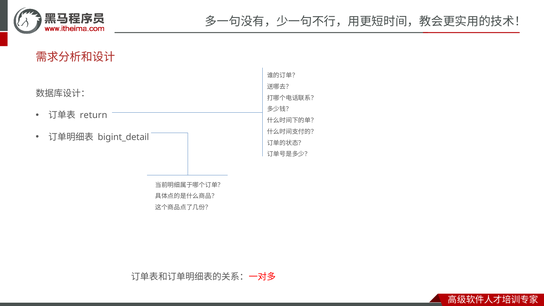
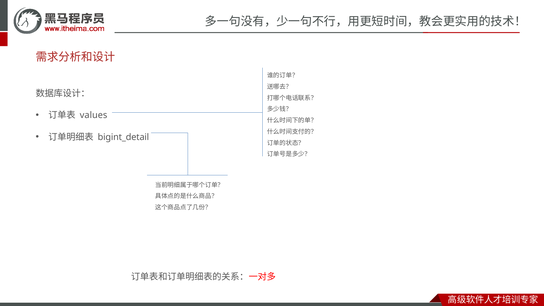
return: return -> values
